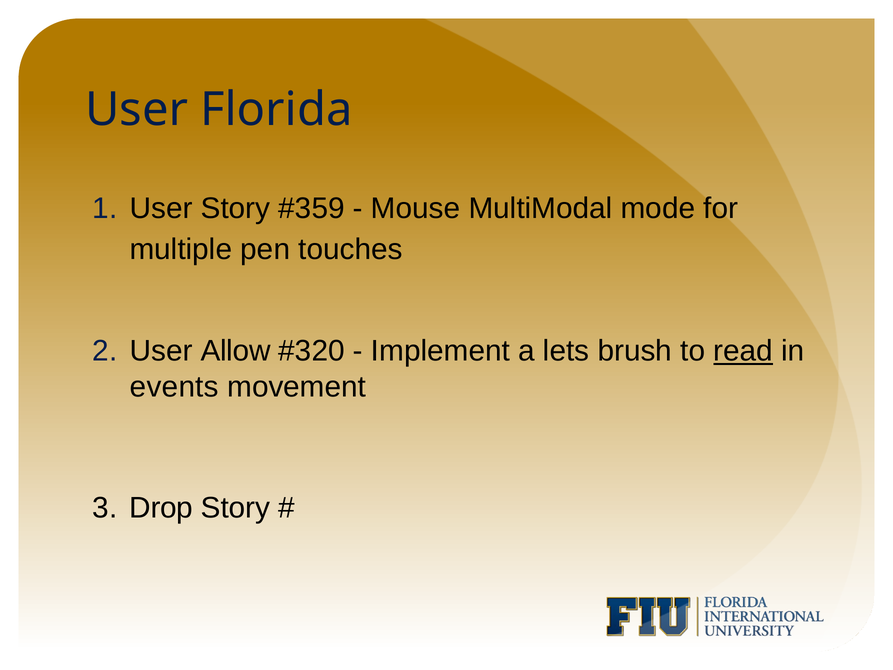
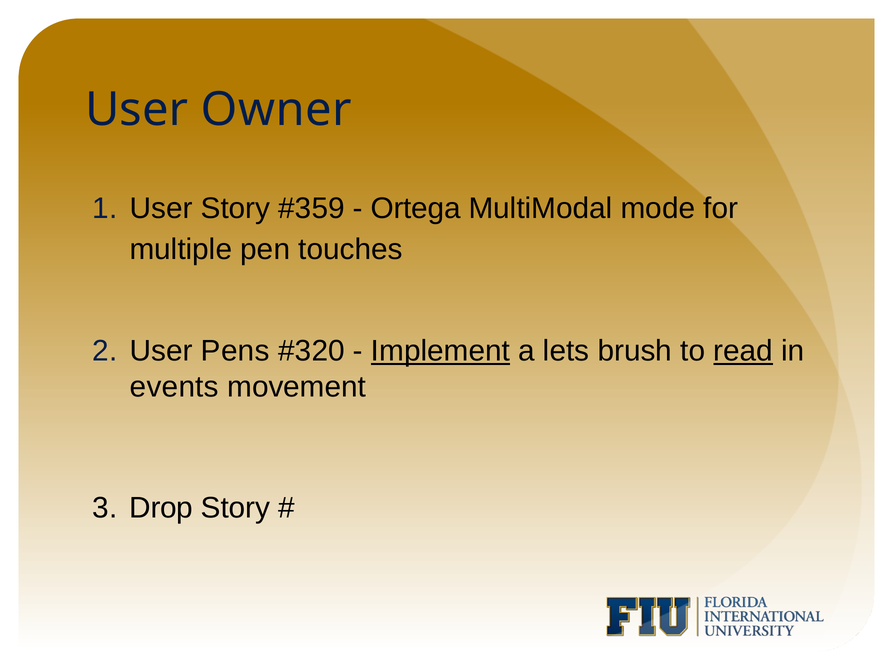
Florida: Florida -> Owner
Mouse: Mouse -> Ortega
Allow: Allow -> Pens
Implement underline: none -> present
